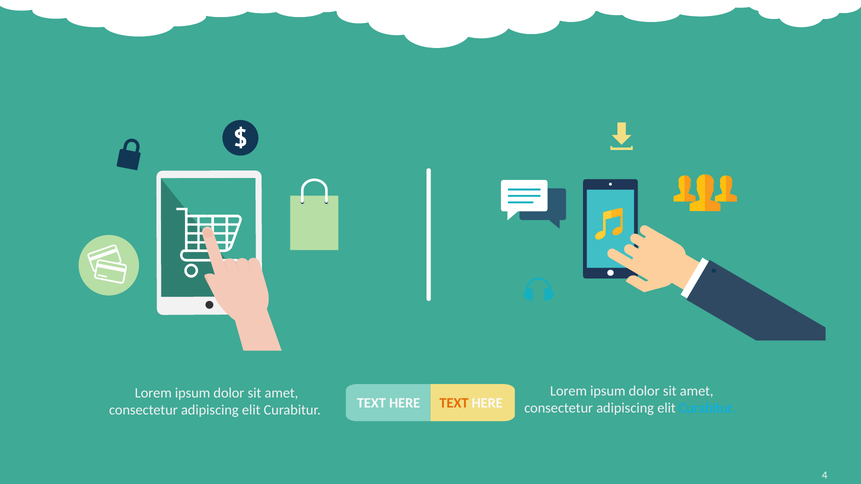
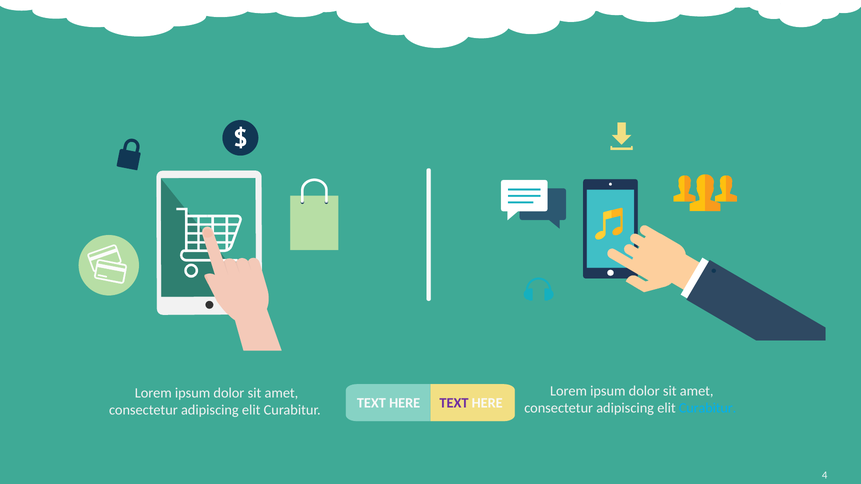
TEXT at (454, 403) colour: orange -> purple
